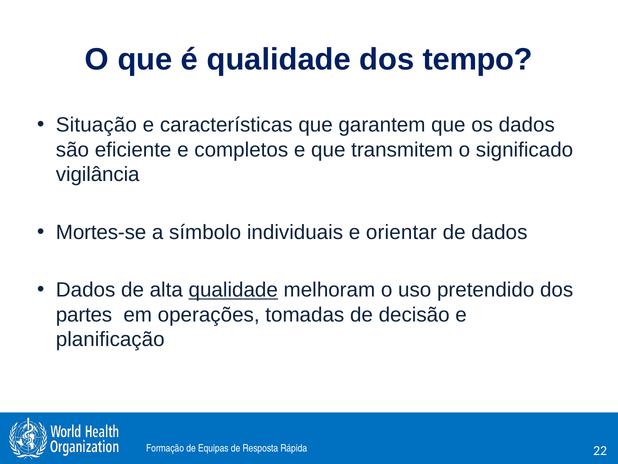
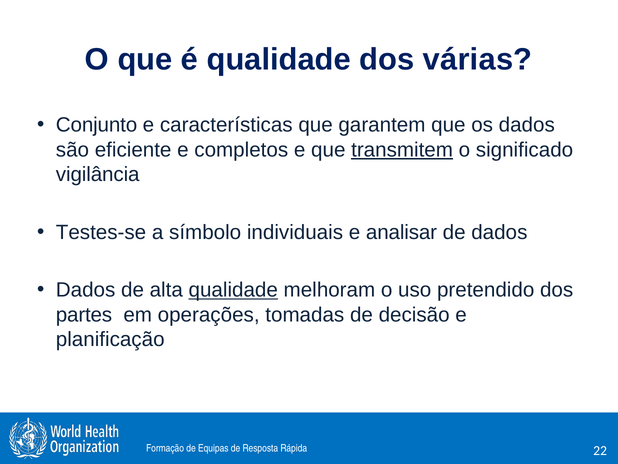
tempo: tempo -> várias
Situação: Situação -> Conjunto
transmitem underline: none -> present
Mortes-se: Mortes-se -> Testes-se
orientar: orientar -> analisar
